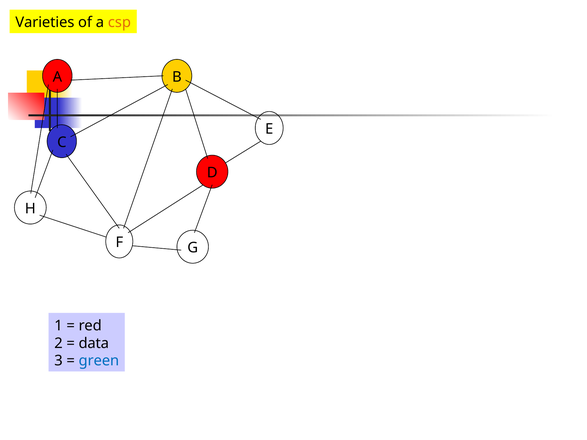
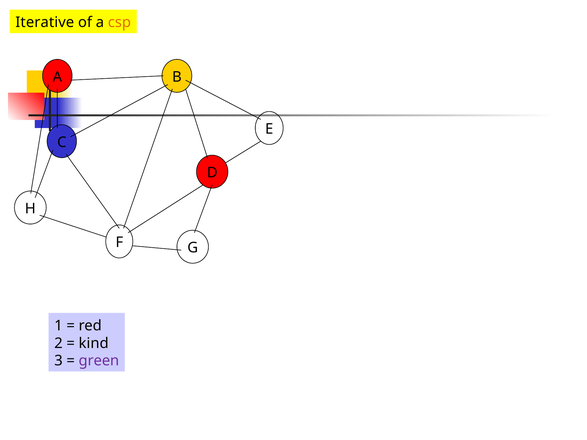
Varieties: Varieties -> Iterative
data: data -> kind
green colour: blue -> purple
